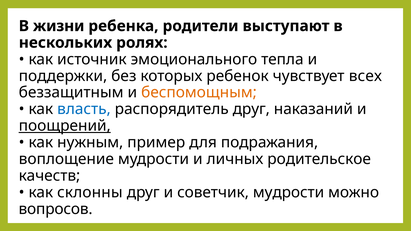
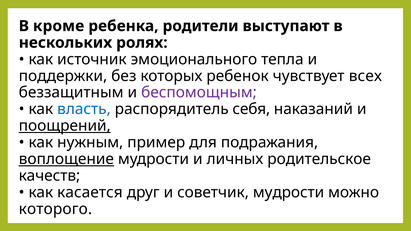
жизни: жизни -> кроме
беспомощным colour: orange -> purple
распорядитель друг: друг -> себя
воплощение underline: none -> present
склонны: склонны -> касается
вопросов: вопросов -> которого
